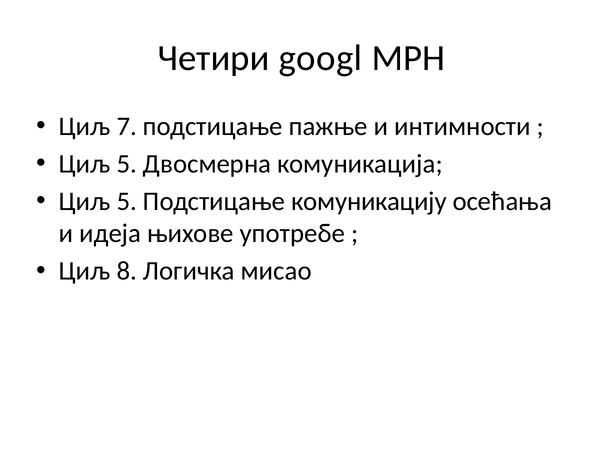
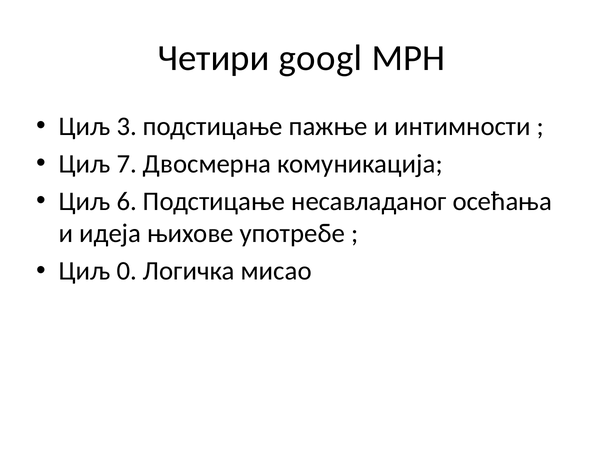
7: 7 -> 3
5 at (127, 164): 5 -> 7
5 at (127, 202): 5 -> 6
комуникацију: комуникацију -> несавладаног
8: 8 -> 0
